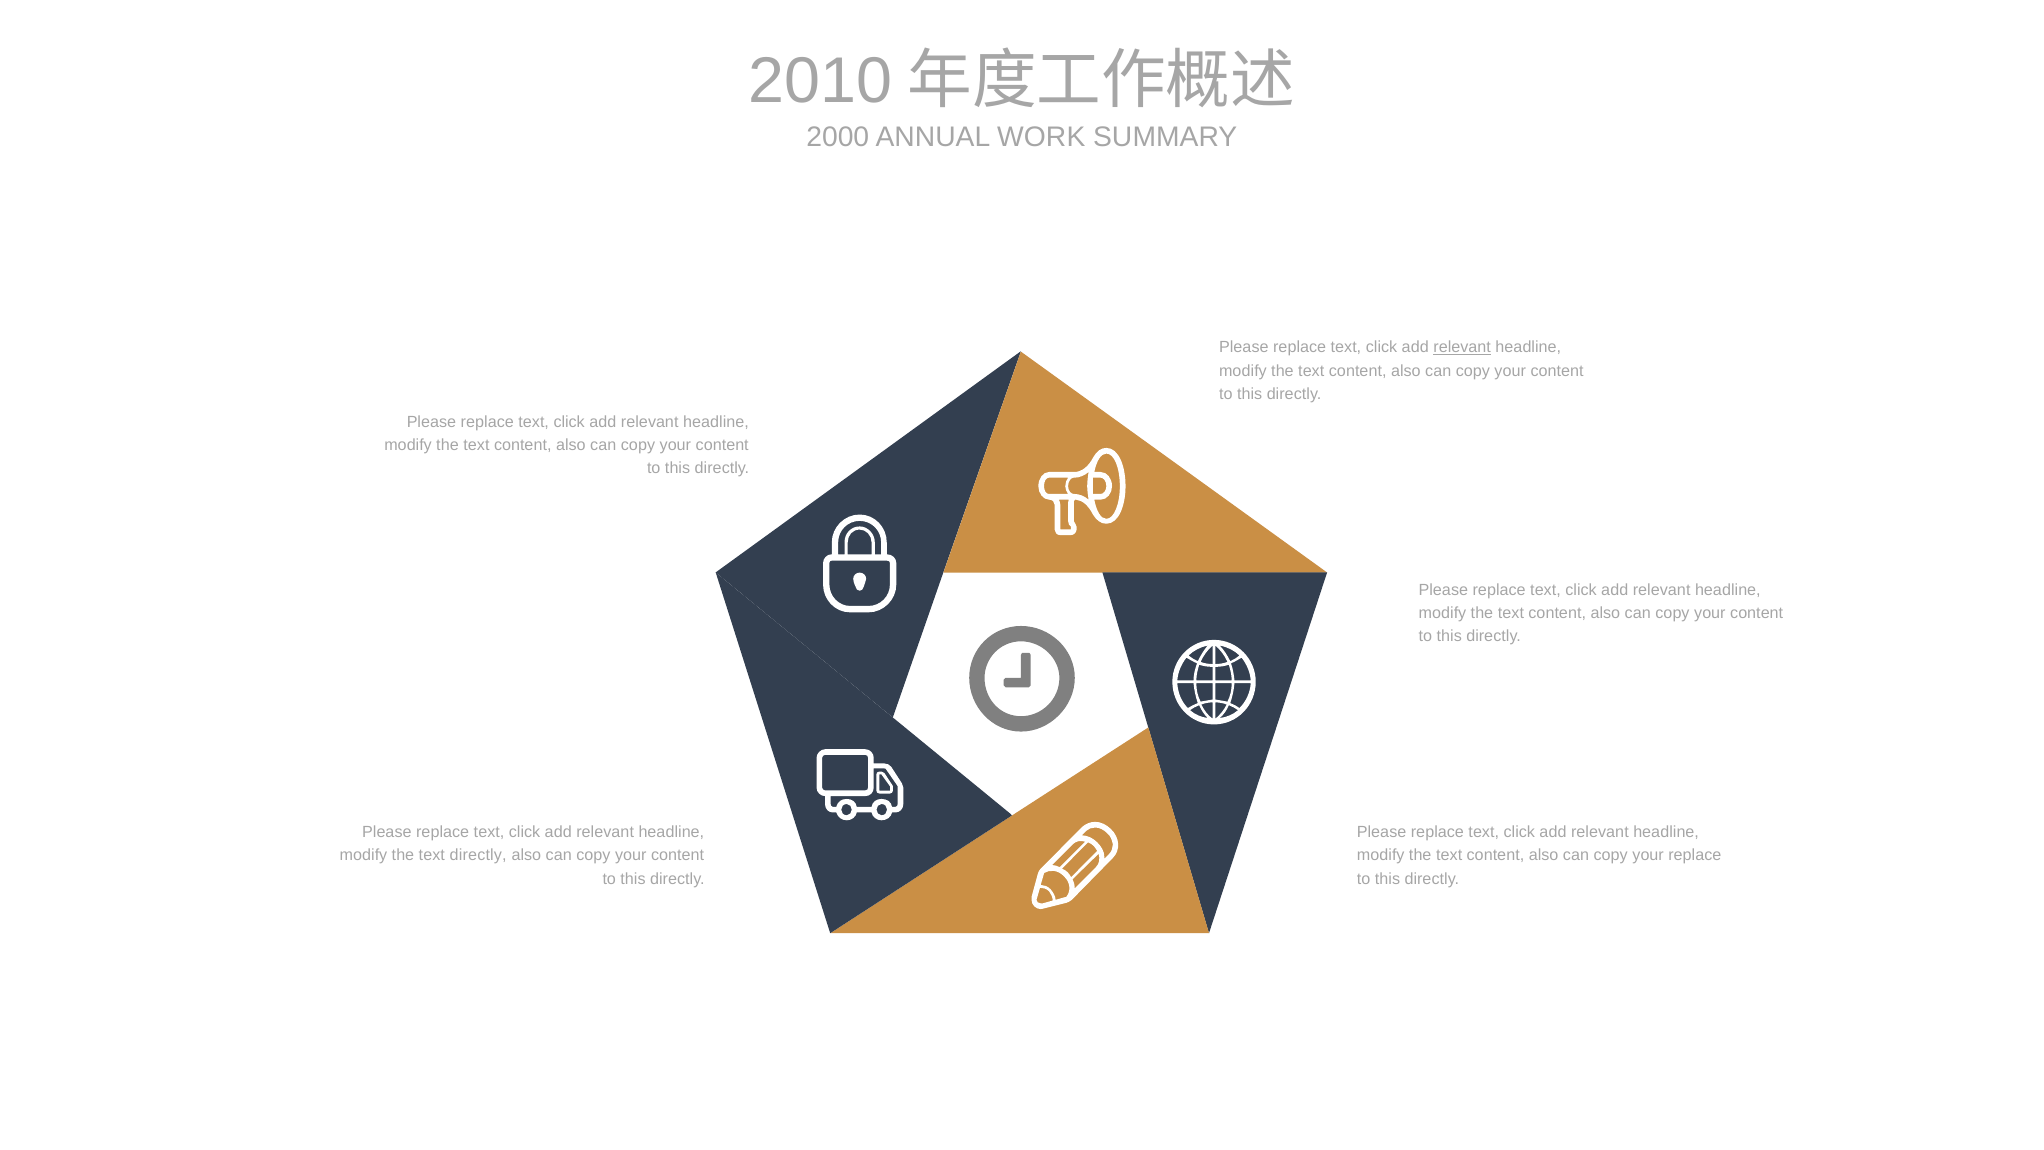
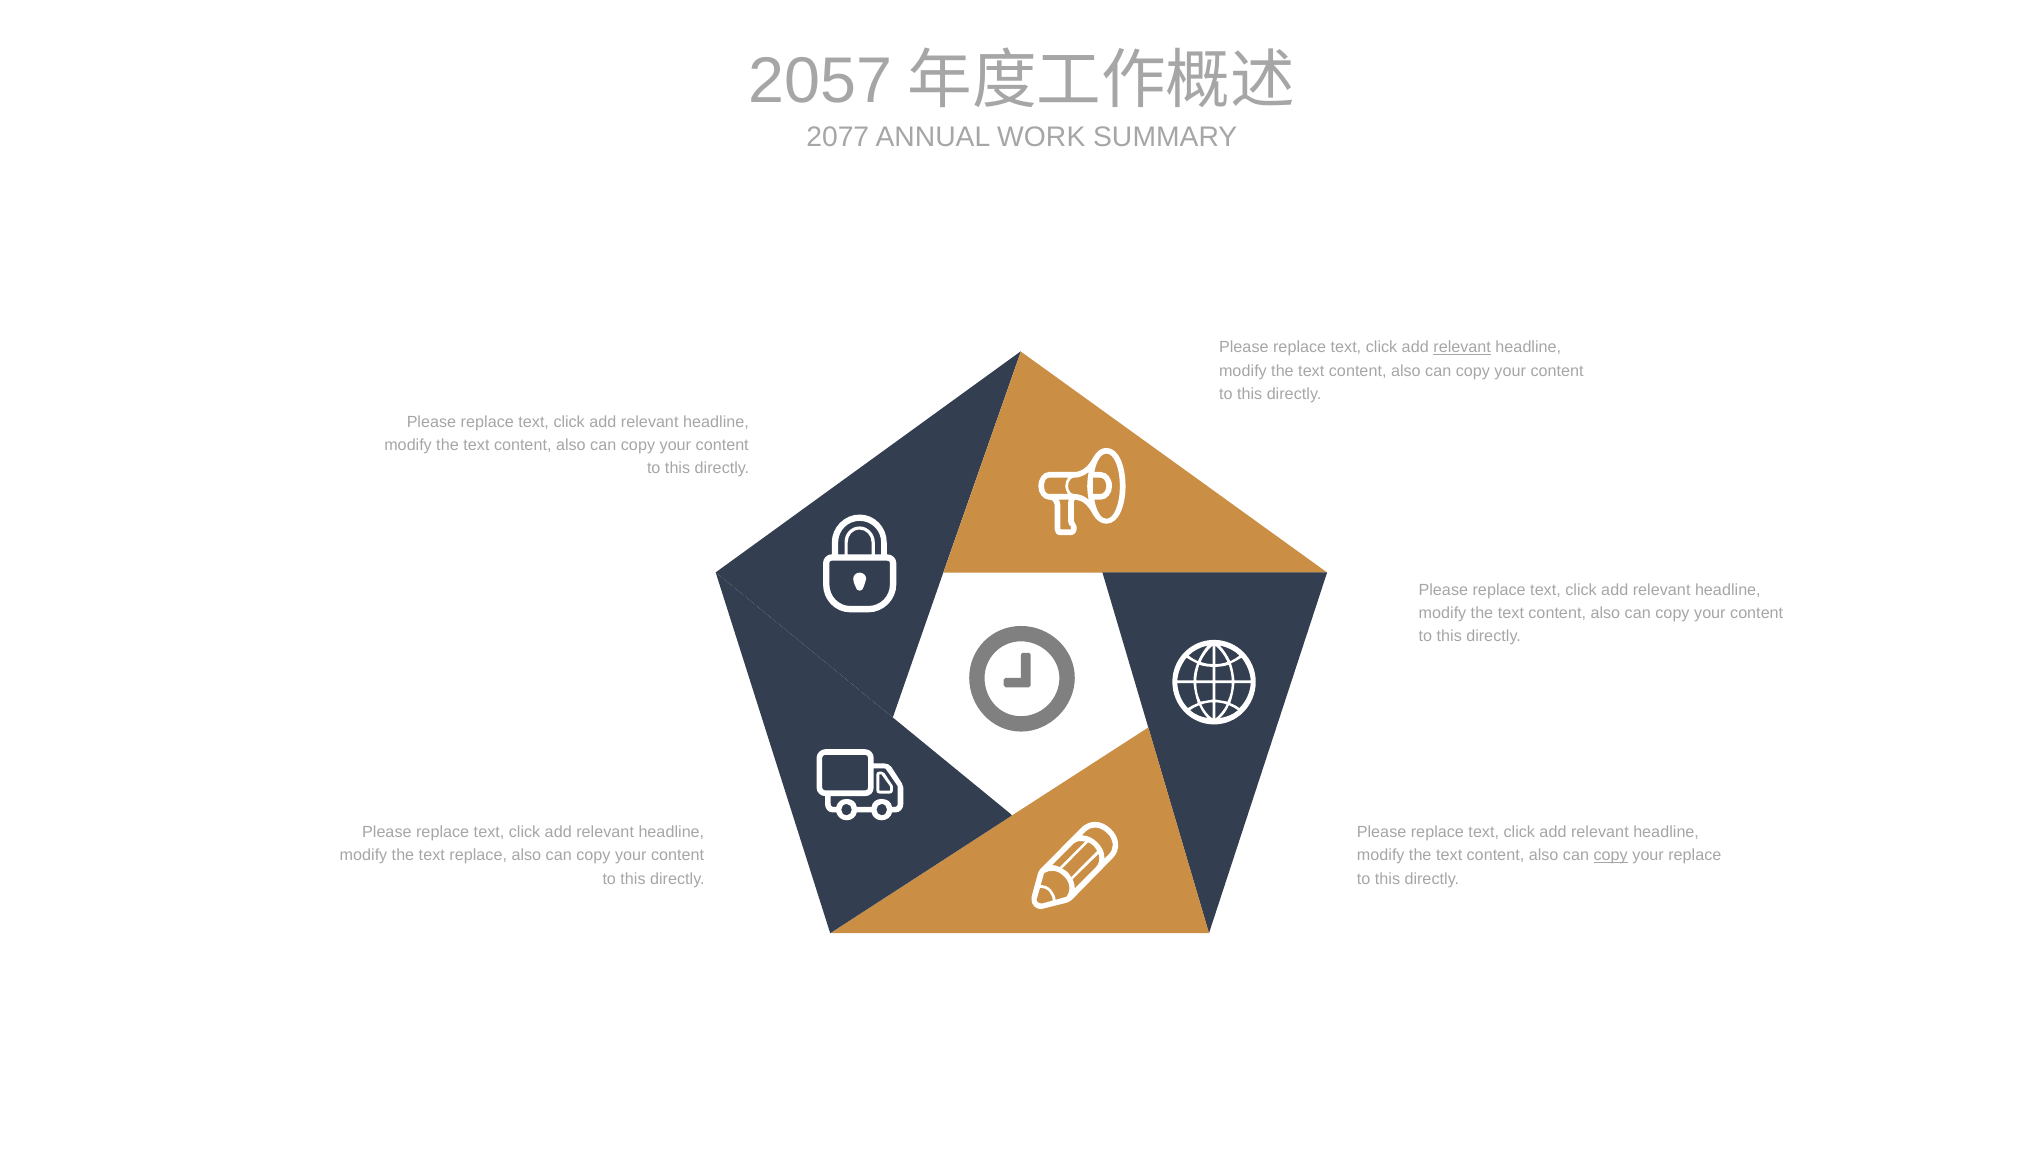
2010: 2010 -> 2057
2000: 2000 -> 2077
text directly: directly -> replace
copy at (1611, 855) underline: none -> present
